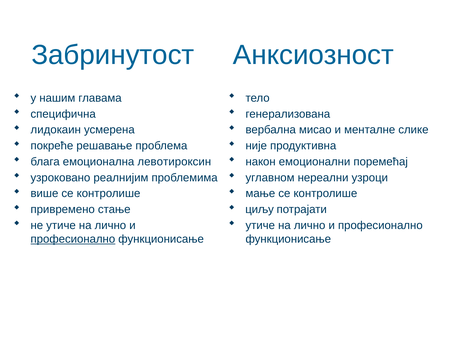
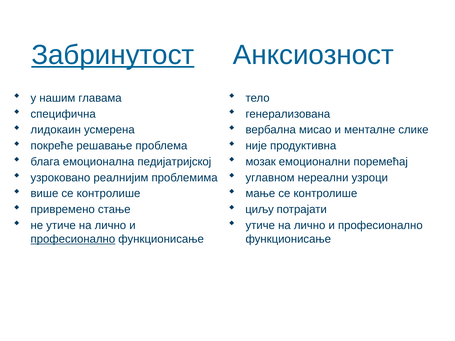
Забринутост underline: none -> present
левотироксин: левотироксин -> педијатријској
након: након -> мозак
